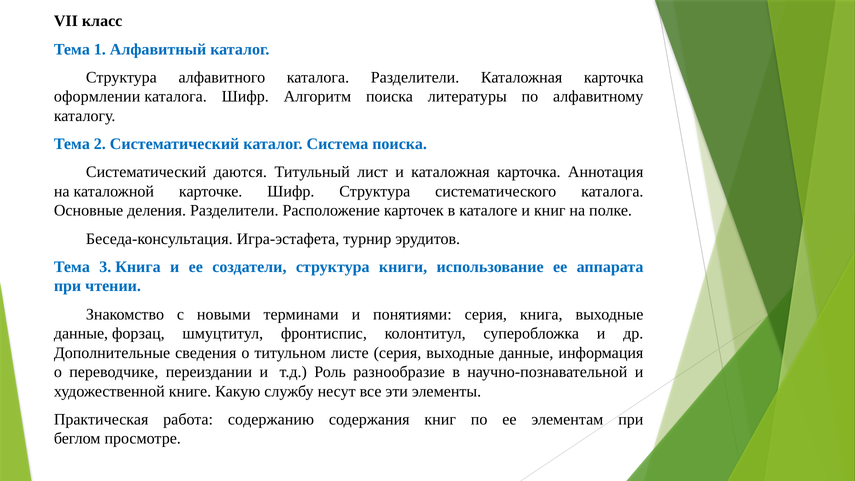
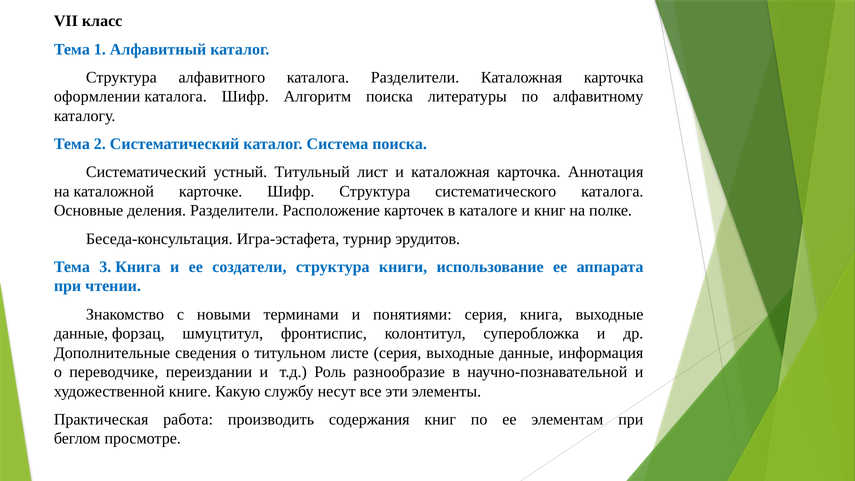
даются: даются -> устный
содержанию: содержанию -> производить
